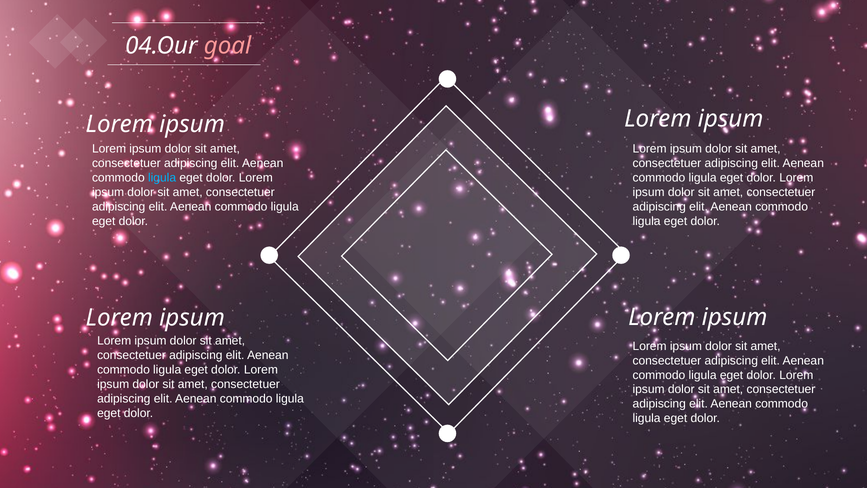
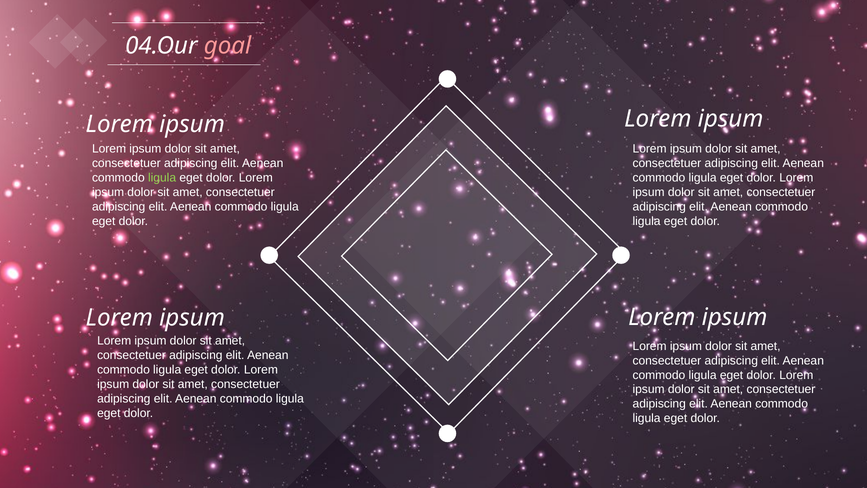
ligula at (162, 177) colour: light blue -> light green
